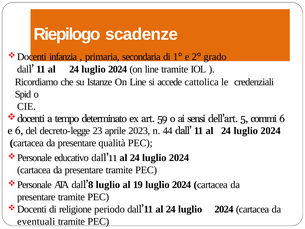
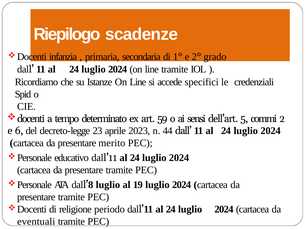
cattolica: cattolica -> specifici
commi 6: 6 -> 2
qualità: qualità -> merito
